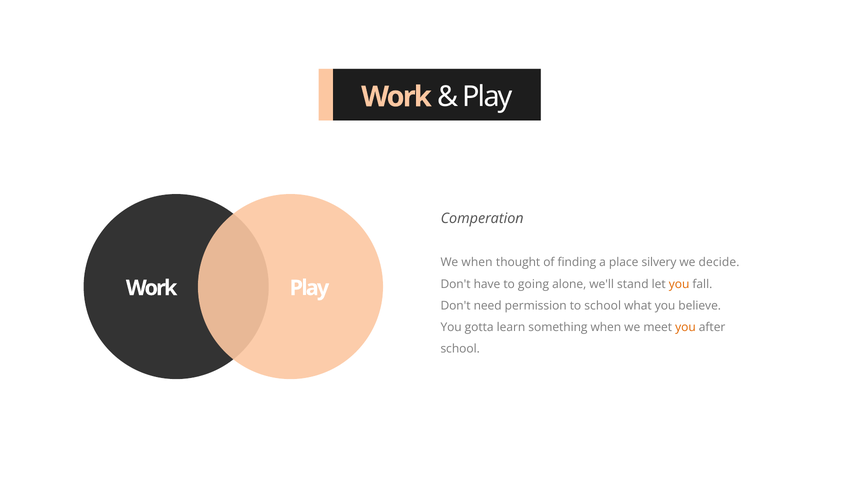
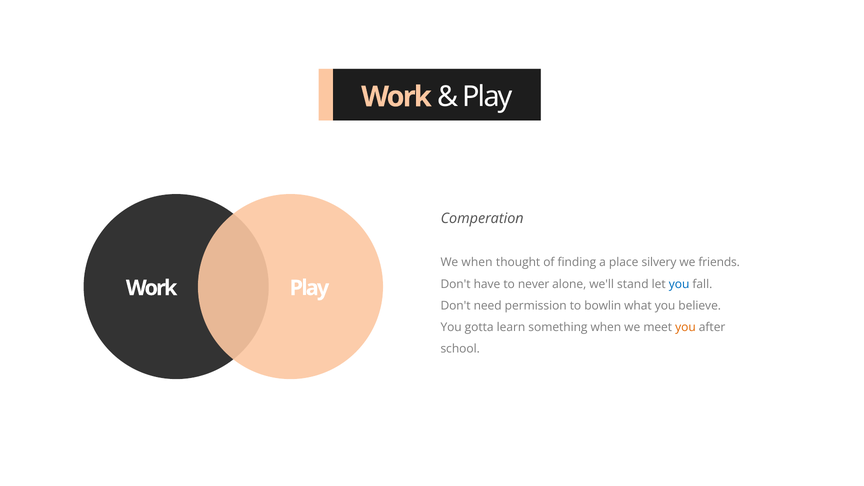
decide: decide -> friends
going: going -> never
you at (679, 284) colour: orange -> blue
to school: school -> bowlin
